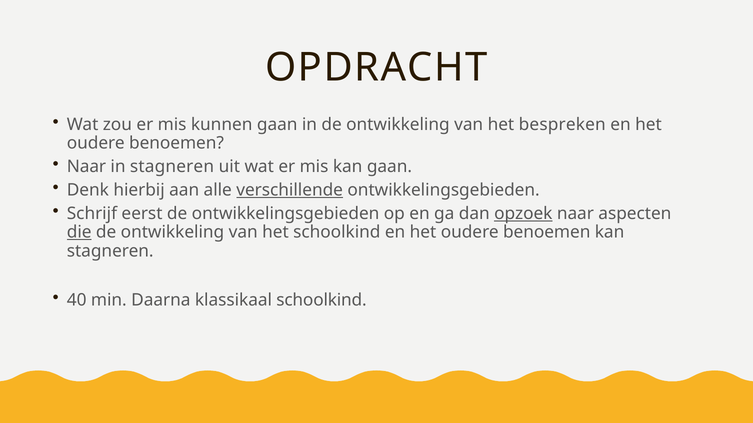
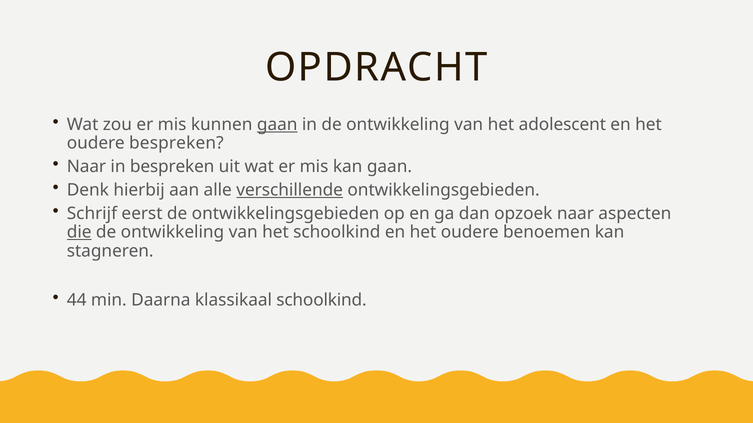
gaan at (277, 125) underline: none -> present
bespreken: bespreken -> adolescent
benoemen at (177, 143): benoemen -> bespreken
in stagneren: stagneren -> bespreken
opzoek underline: present -> none
40: 40 -> 44
